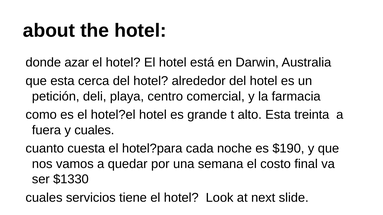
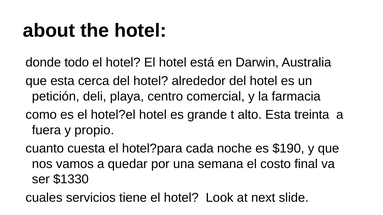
azar: azar -> todo
y cuales: cuales -> propio
